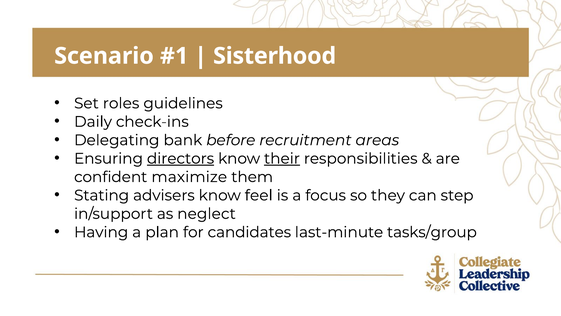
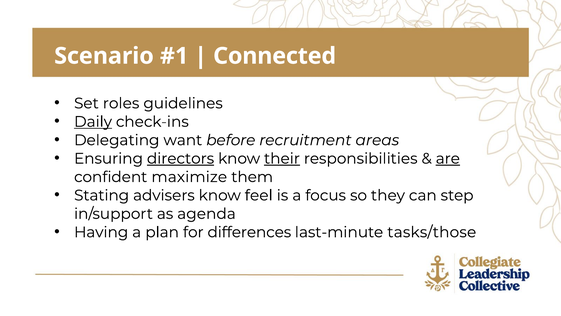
Sisterhood: Sisterhood -> Connected
Daily underline: none -> present
bank: bank -> want
are underline: none -> present
neglect: neglect -> agenda
candidates: candidates -> differences
tasks/group: tasks/group -> tasks/those
